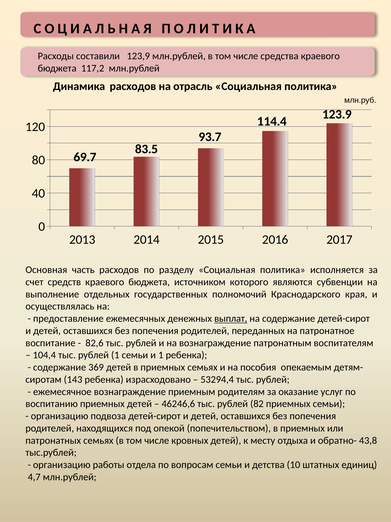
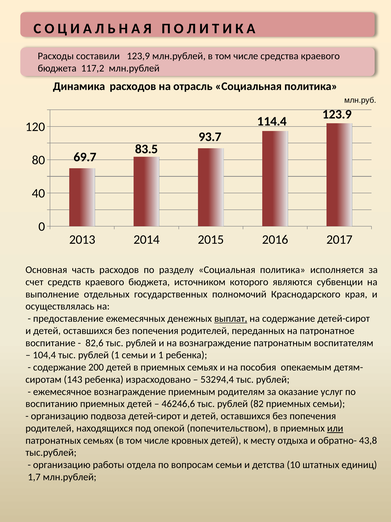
369: 369 -> 200
или underline: none -> present
4,7: 4,7 -> 1,7
